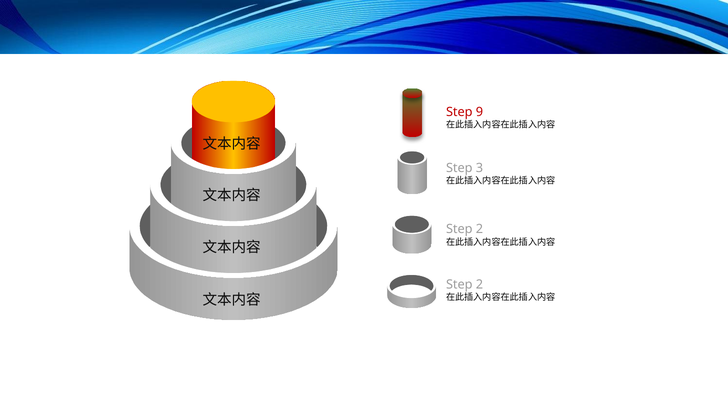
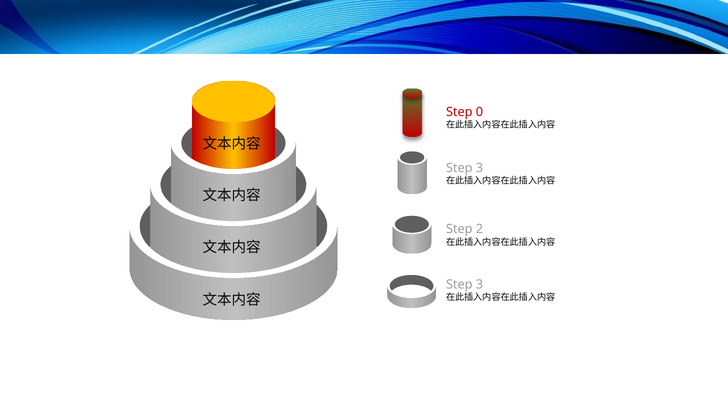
9: 9 -> 0
2 at (480, 285): 2 -> 3
